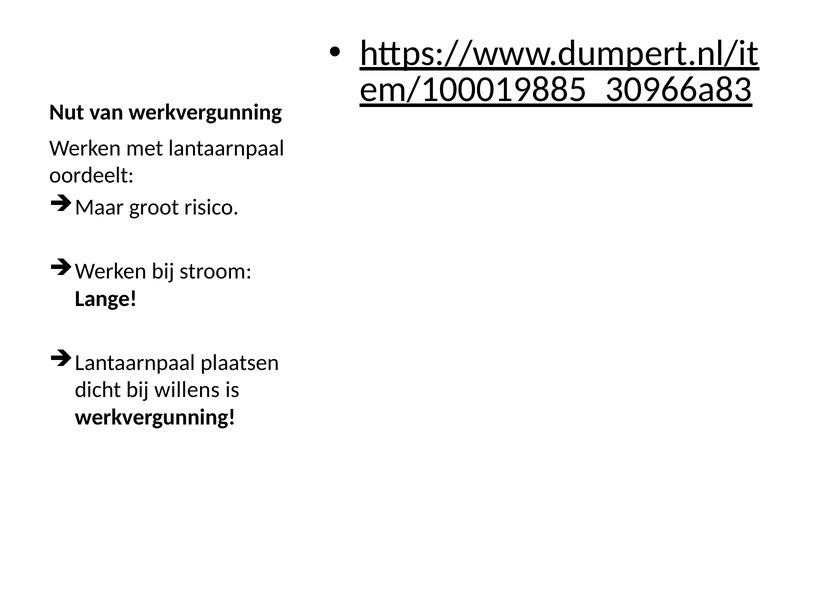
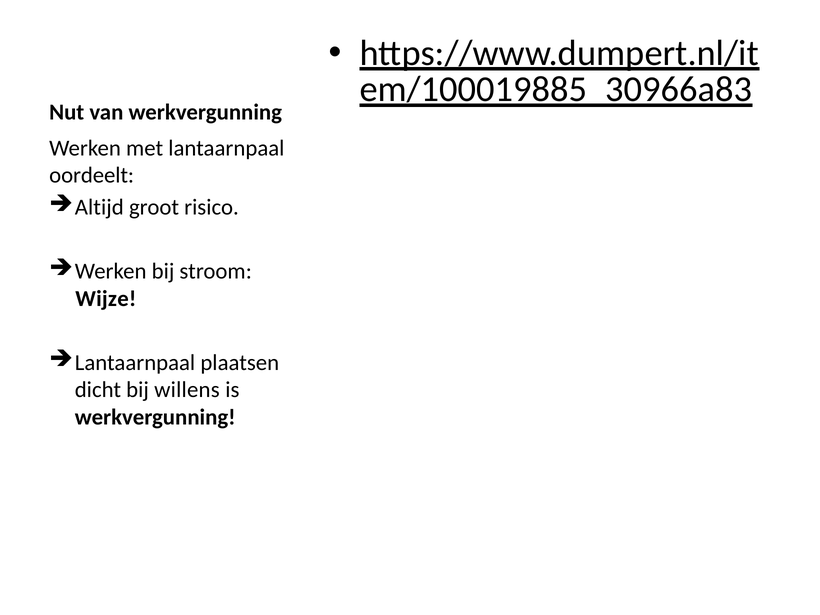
Maar: Maar -> Altijd
Lange: Lange -> Wijze
